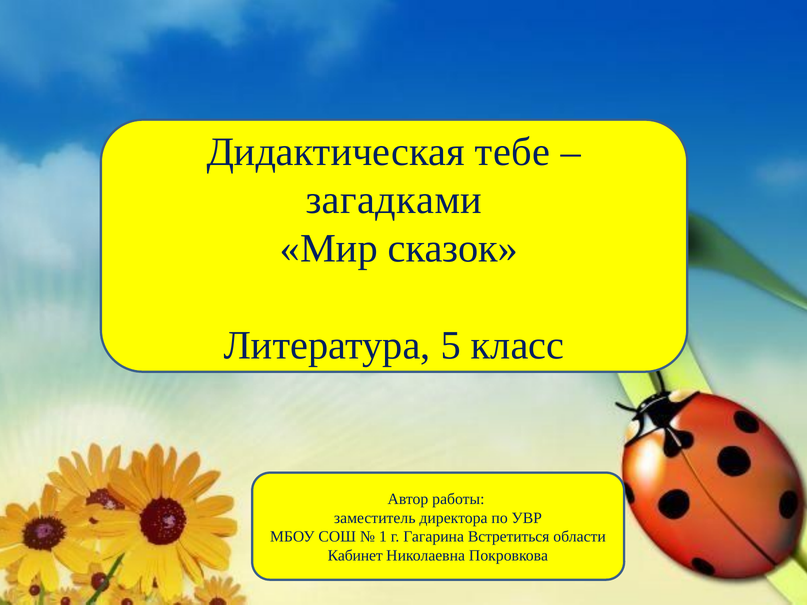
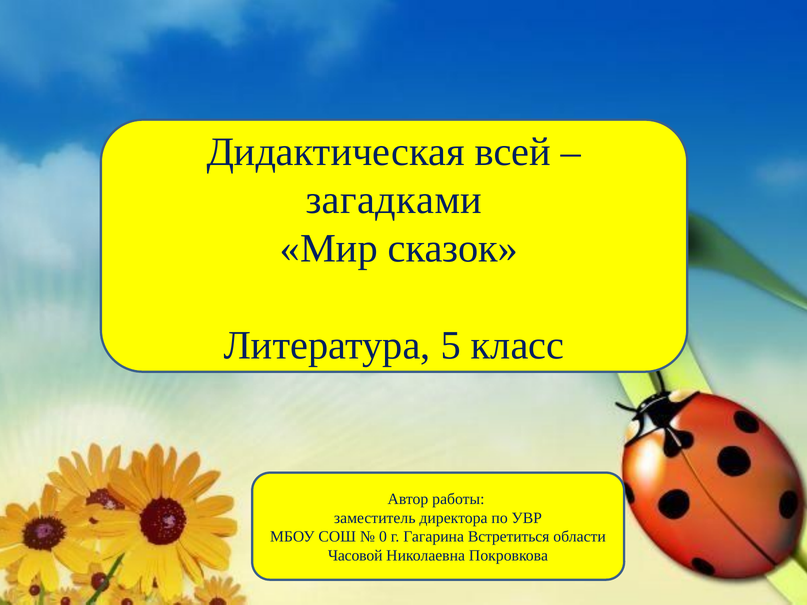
тебе: тебе -> всей
1: 1 -> 0
Кабинет: Кабинет -> Часовой
